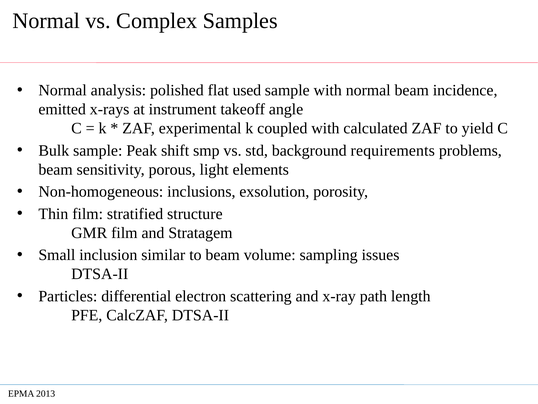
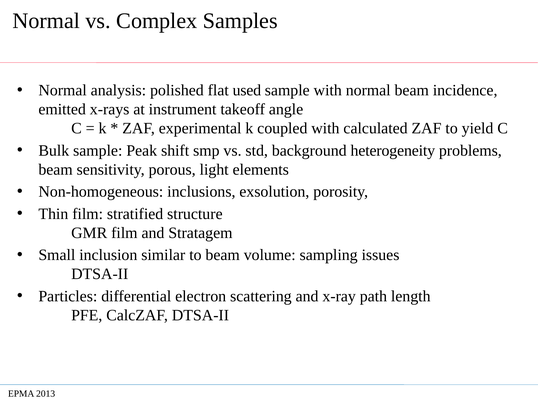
requirements: requirements -> heterogeneity
